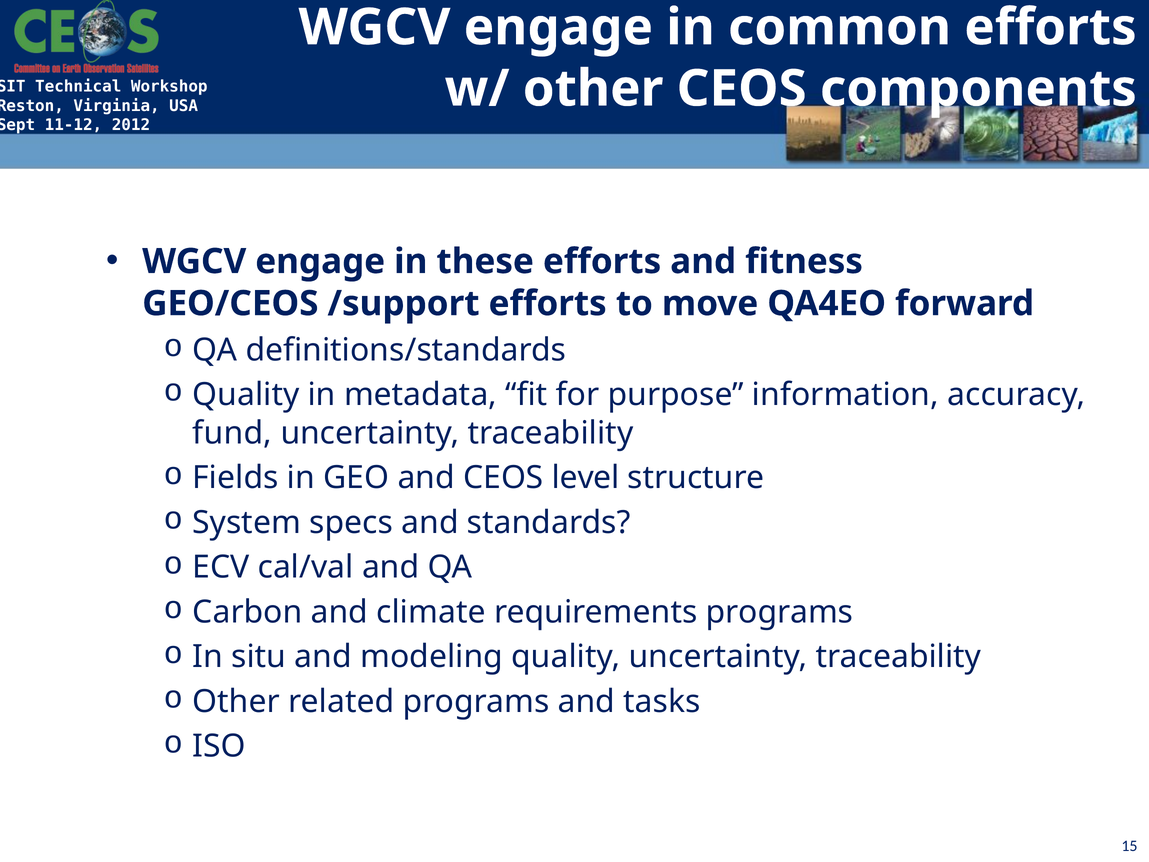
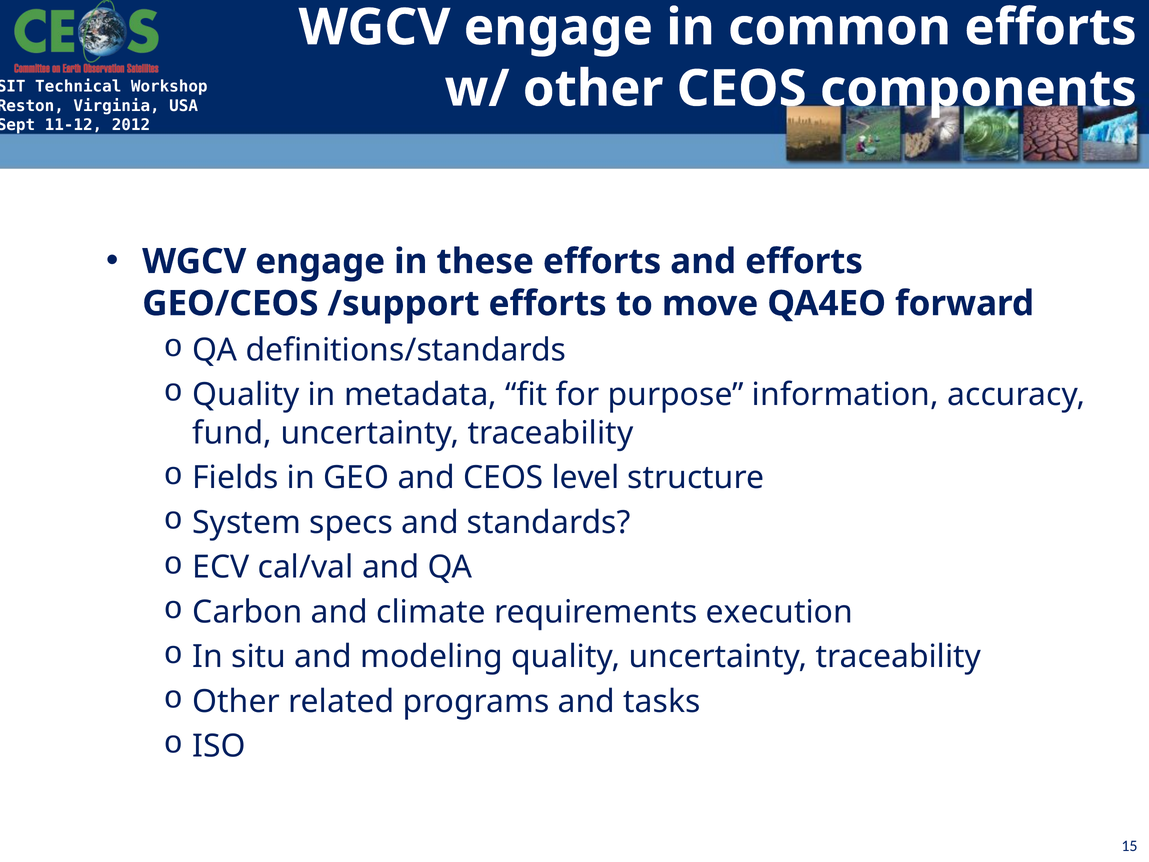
and fitness: fitness -> efforts
requirements programs: programs -> execution
